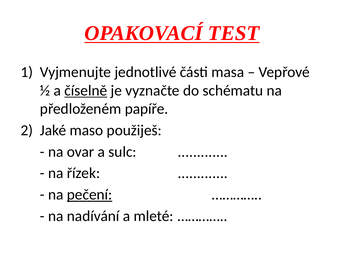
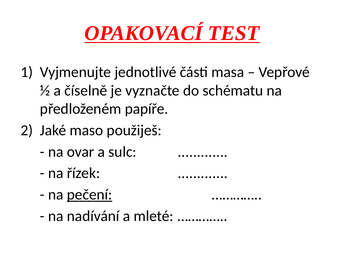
číselně underline: present -> none
